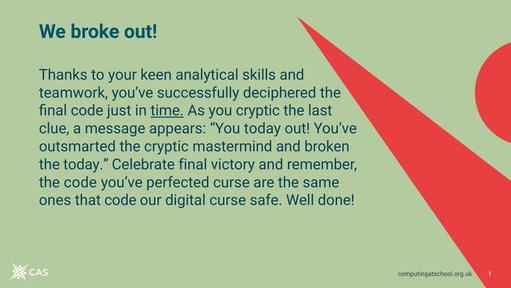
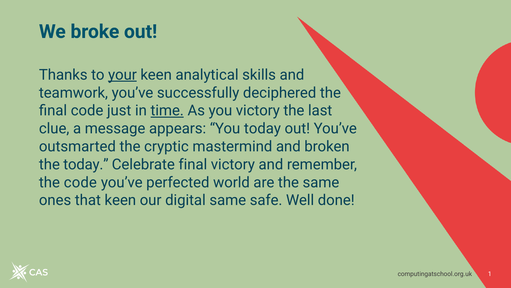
your underline: none -> present
you cryptic: cryptic -> victory
perfected curse: curse -> world
that code: code -> keen
digital curse: curse -> same
